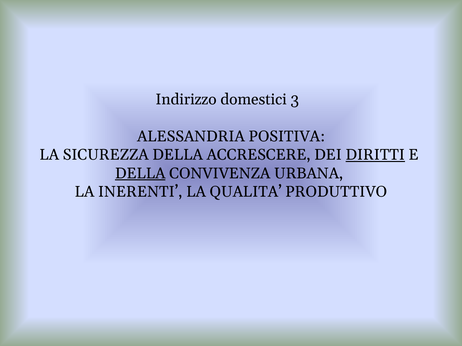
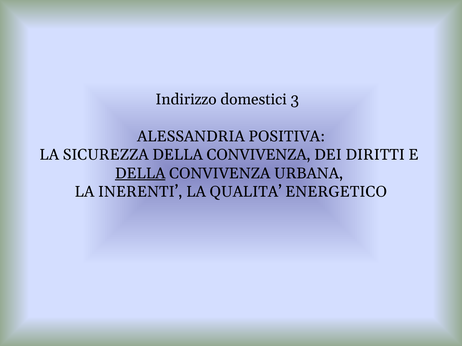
SICUREZZA DELLA ACCRESCERE: ACCRESCERE -> CONVIVENZA
DIRITTI underline: present -> none
PRODUTTIVO: PRODUTTIVO -> ENERGETICO
